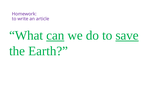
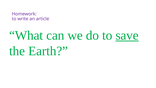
can underline: present -> none
